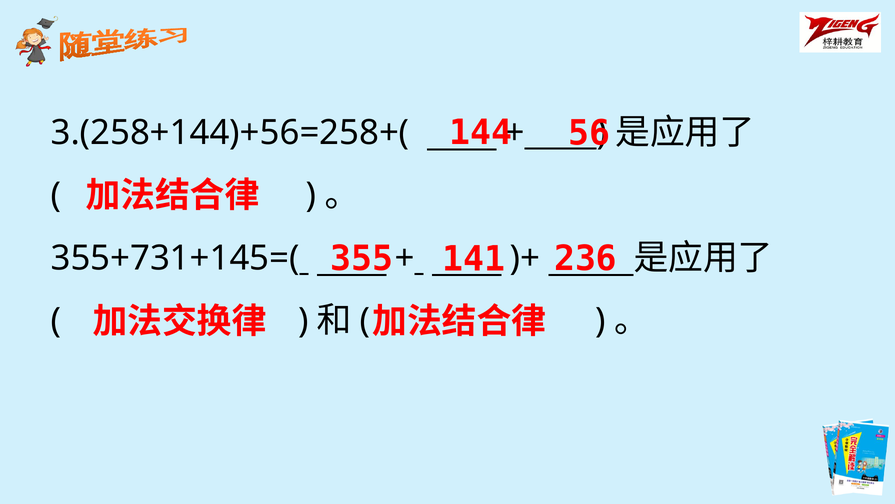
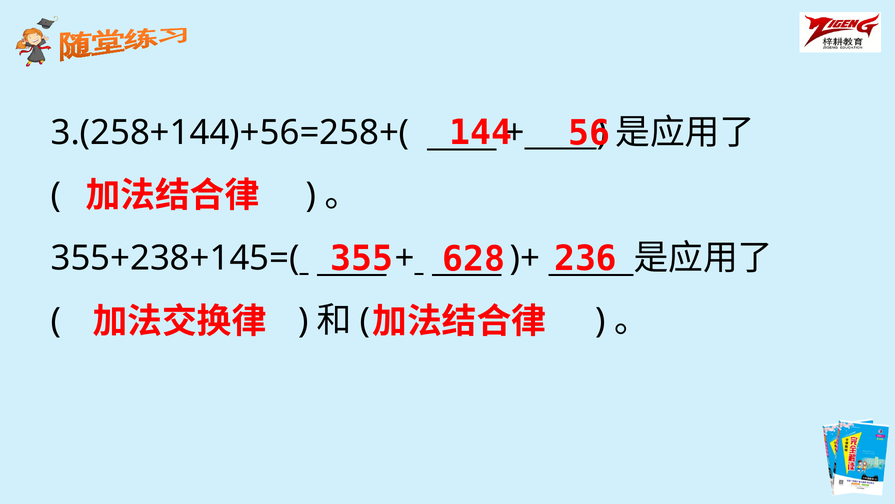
141: 141 -> 628
355+731+145=(: 355+731+145=( -> 355+238+145=(
